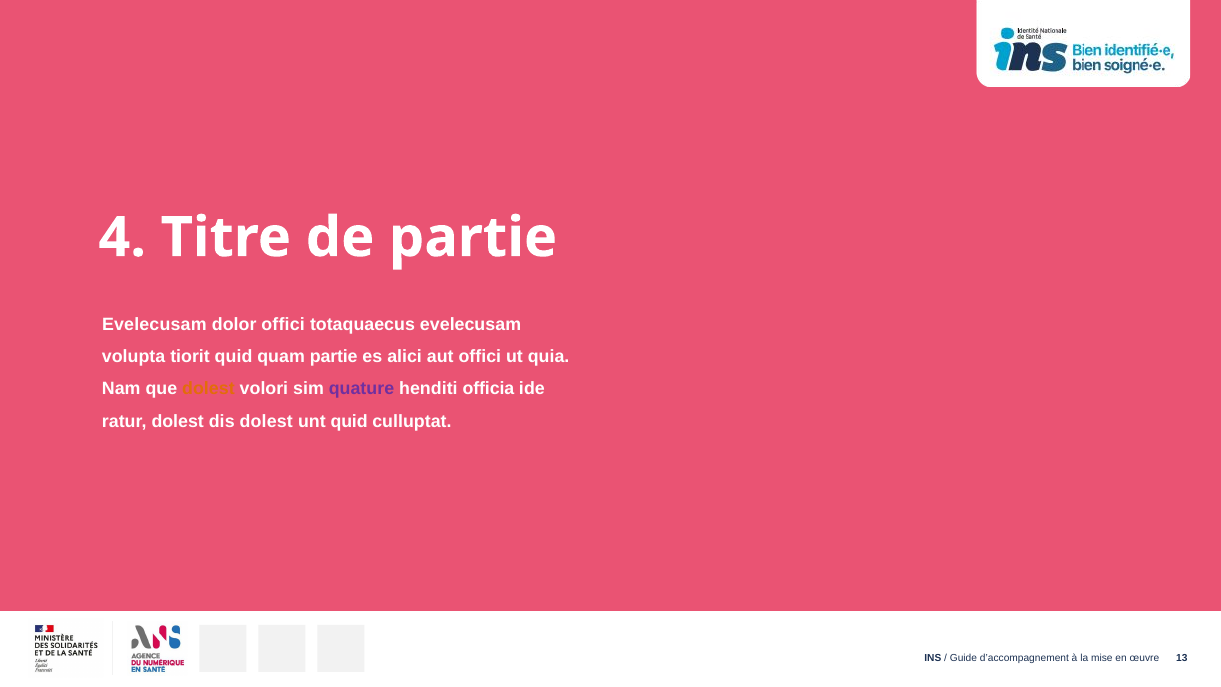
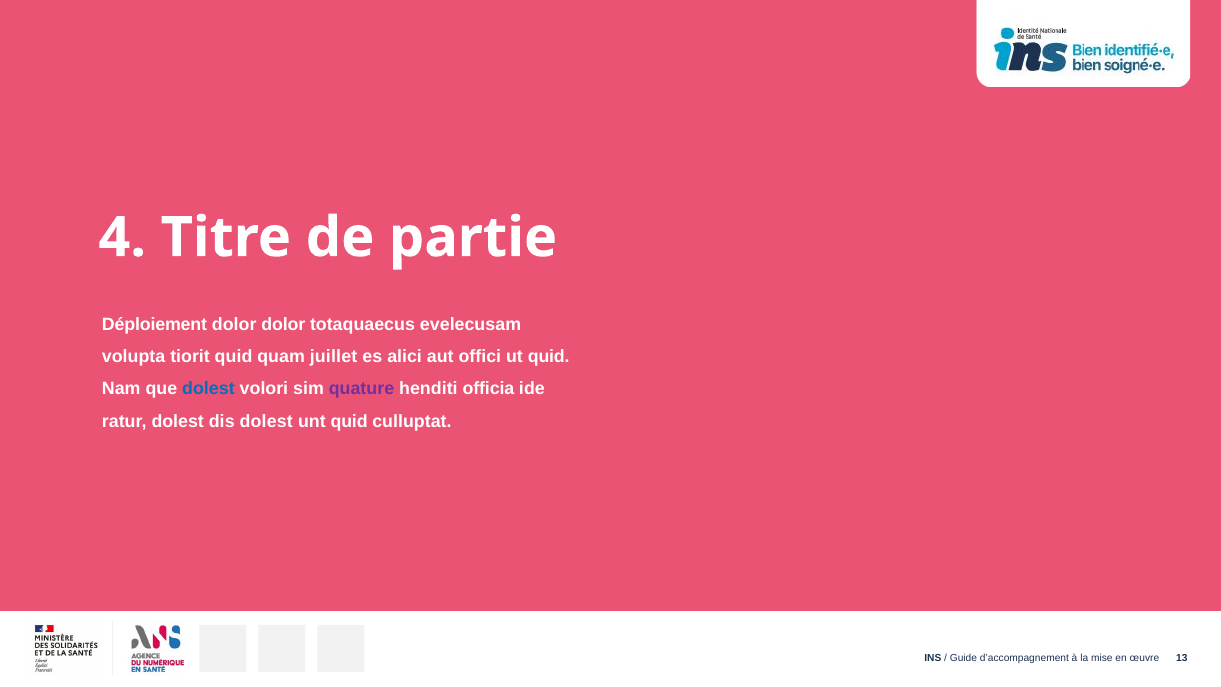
Evelecusam at (154, 325): Evelecusam -> Déploiement
dolor offici: offici -> dolor
quam partie: partie -> juillet
ut quia: quia -> quid
dolest at (208, 389) colour: orange -> blue
